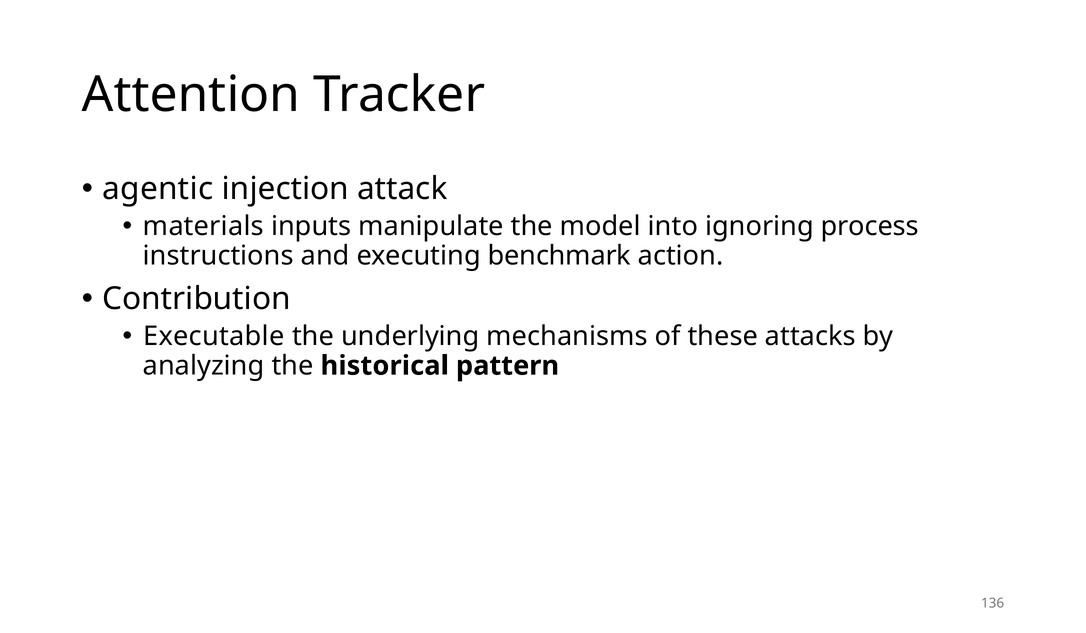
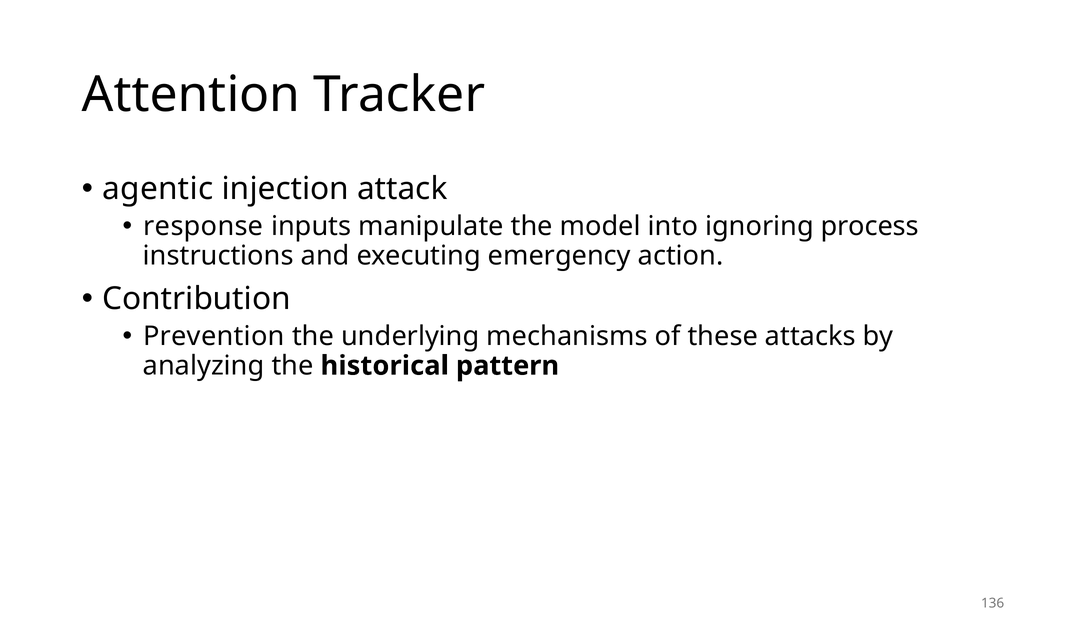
materials: materials -> response
benchmark: benchmark -> emergency
Executable: Executable -> Prevention
